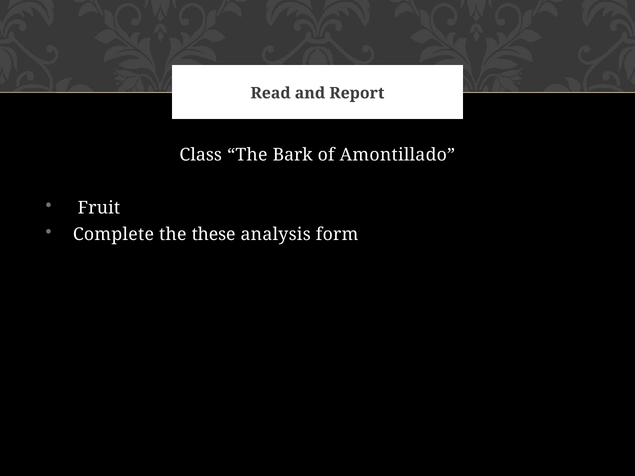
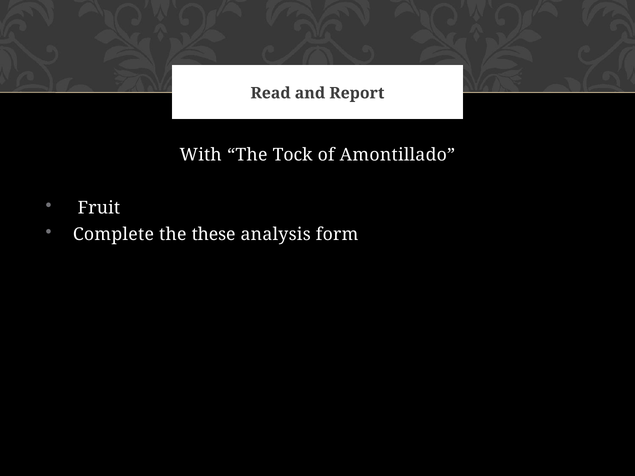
Class: Class -> With
Bark: Bark -> Tock
